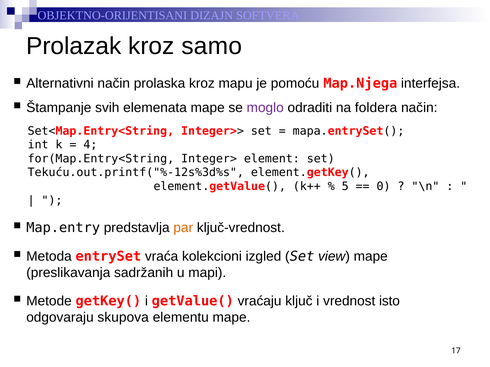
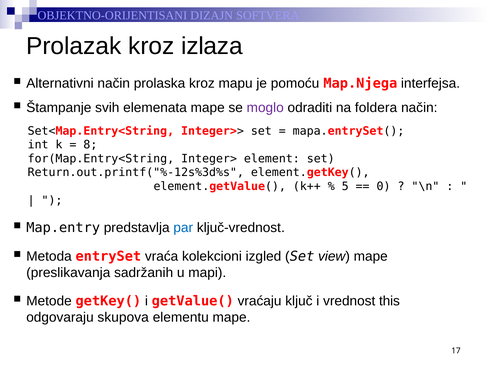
samo: samo -> izlaza
4: 4 -> 8
Tekuću.out.printf("%-12s%3d%s: Tekuću.out.printf("%-12s%3d%s -> Return.out.printf("%-12s%3d%s
par colour: orange -> blue
isto: isto -> this
